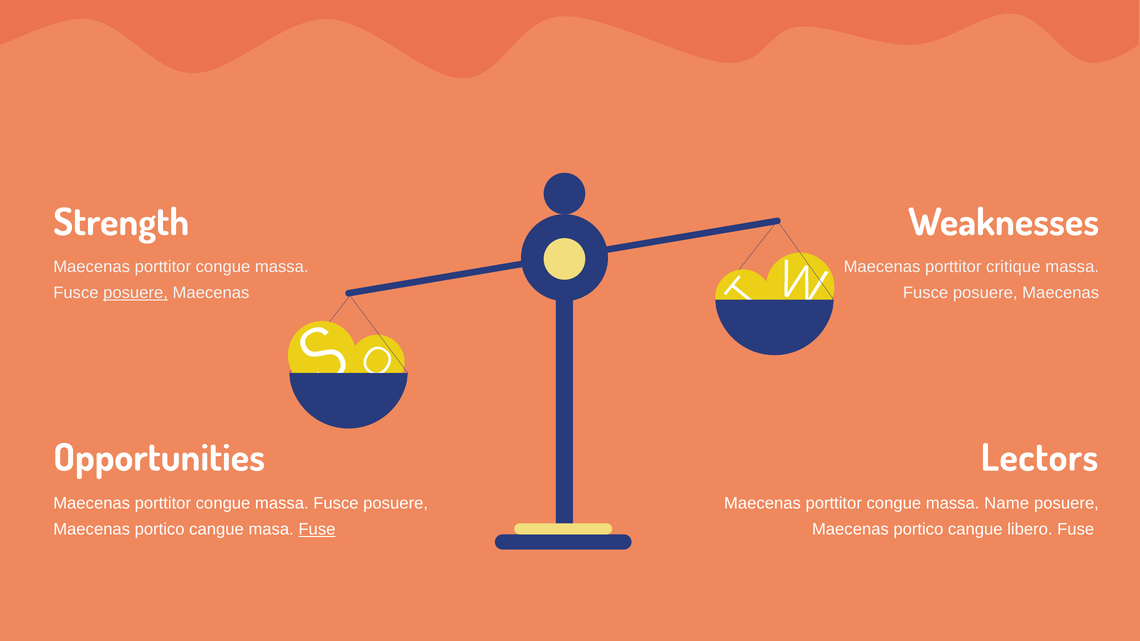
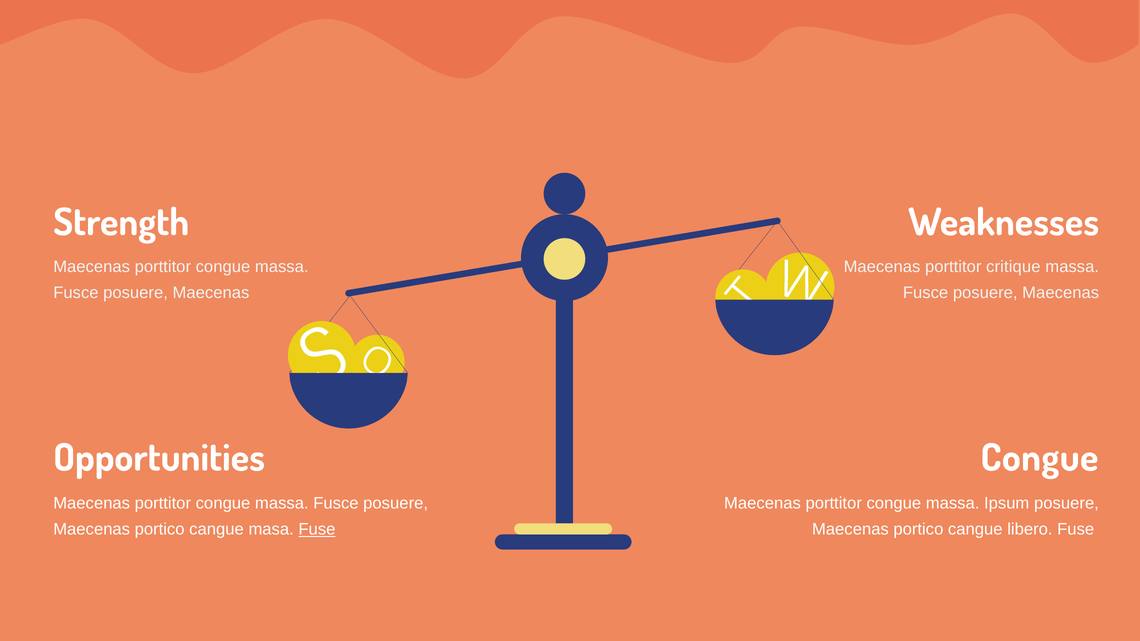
posuere at (136, 293) underline: present -> none
Lectors at (1040, 458): Lectors -> Congue
Name: Name -> Ipsum
